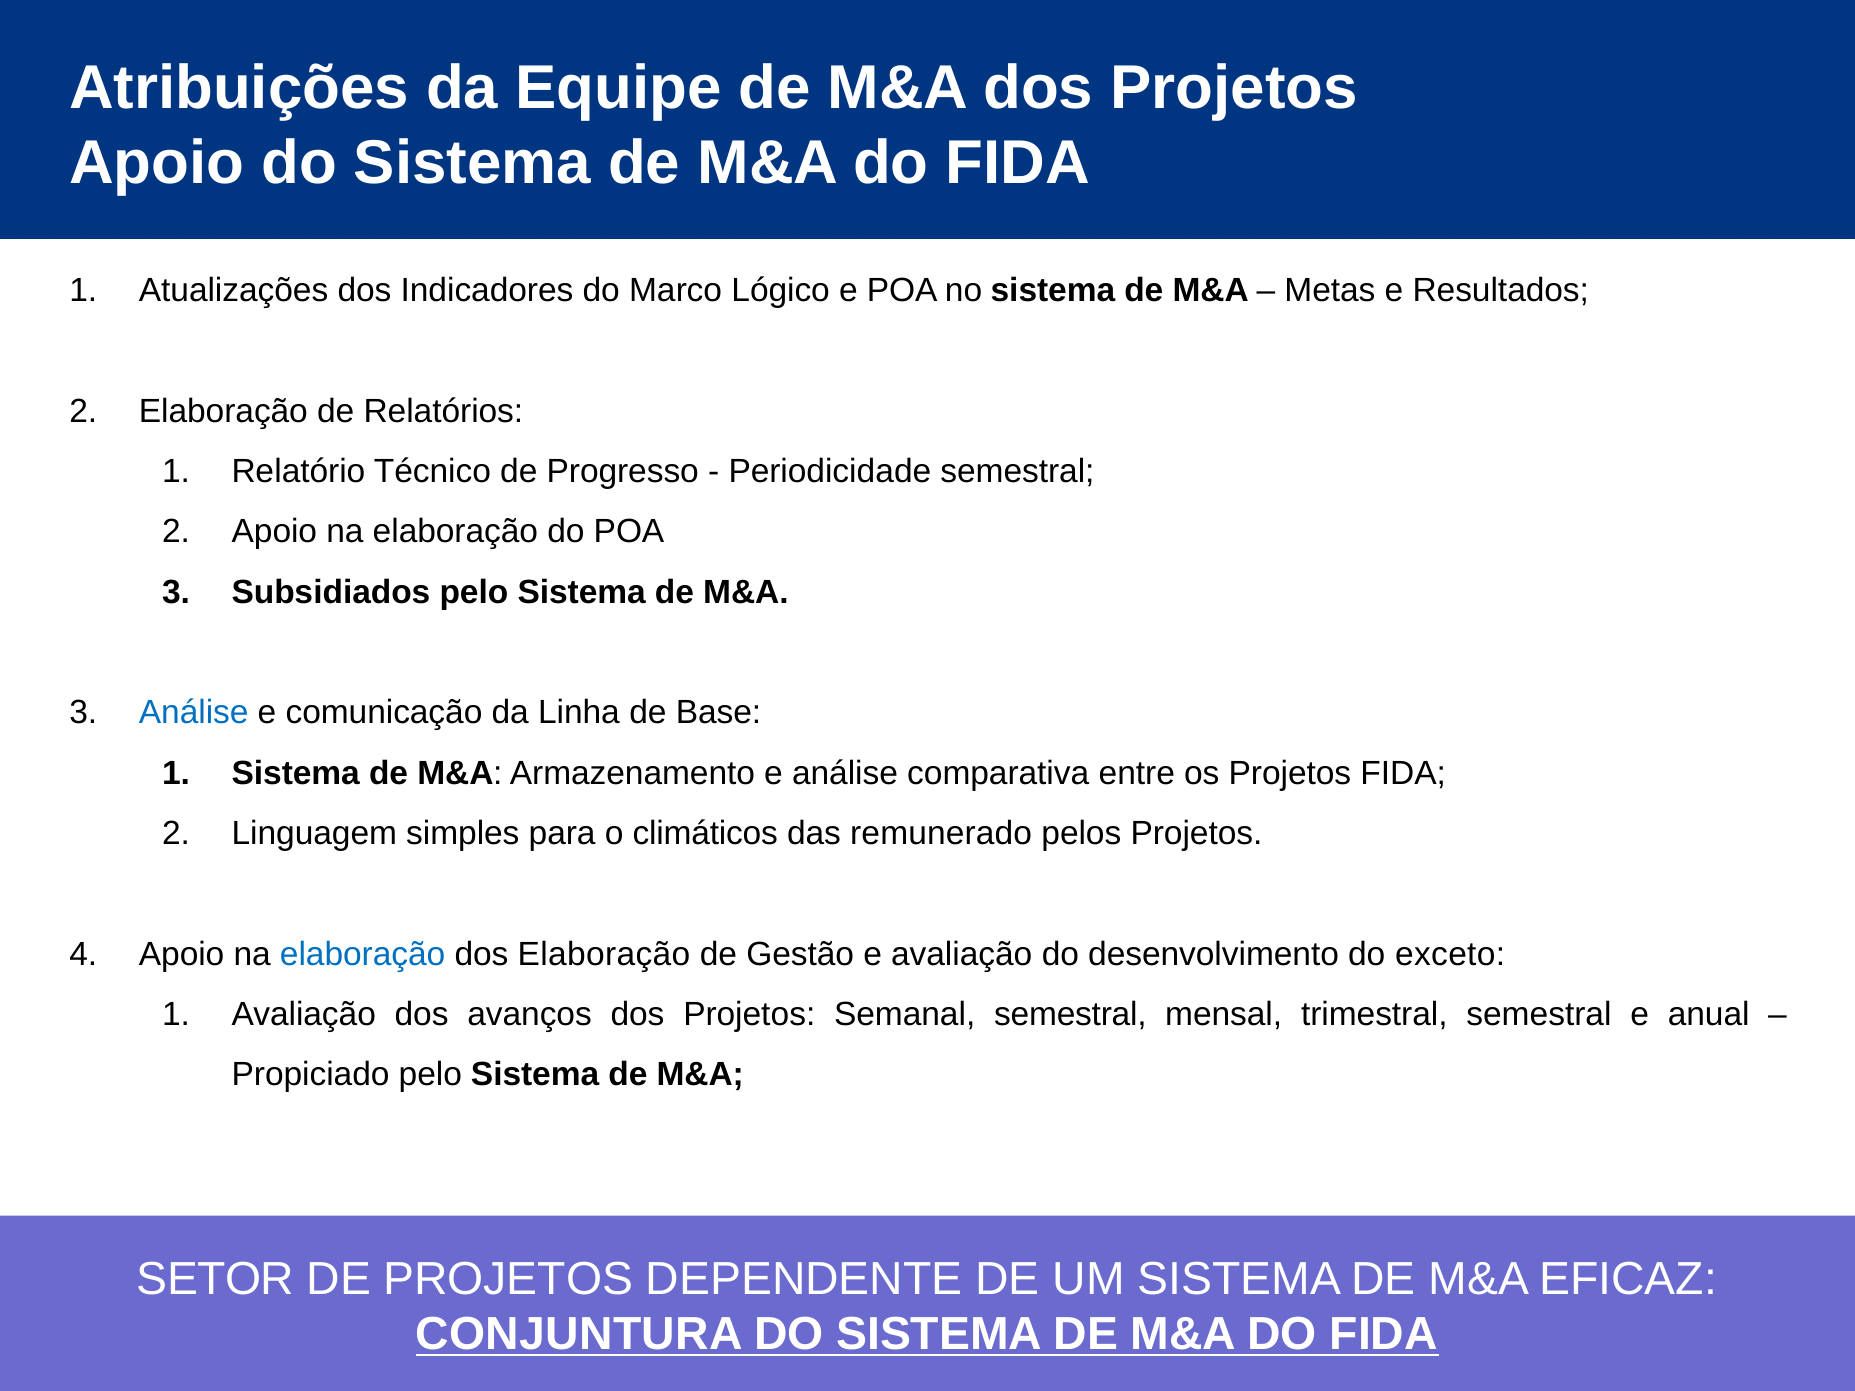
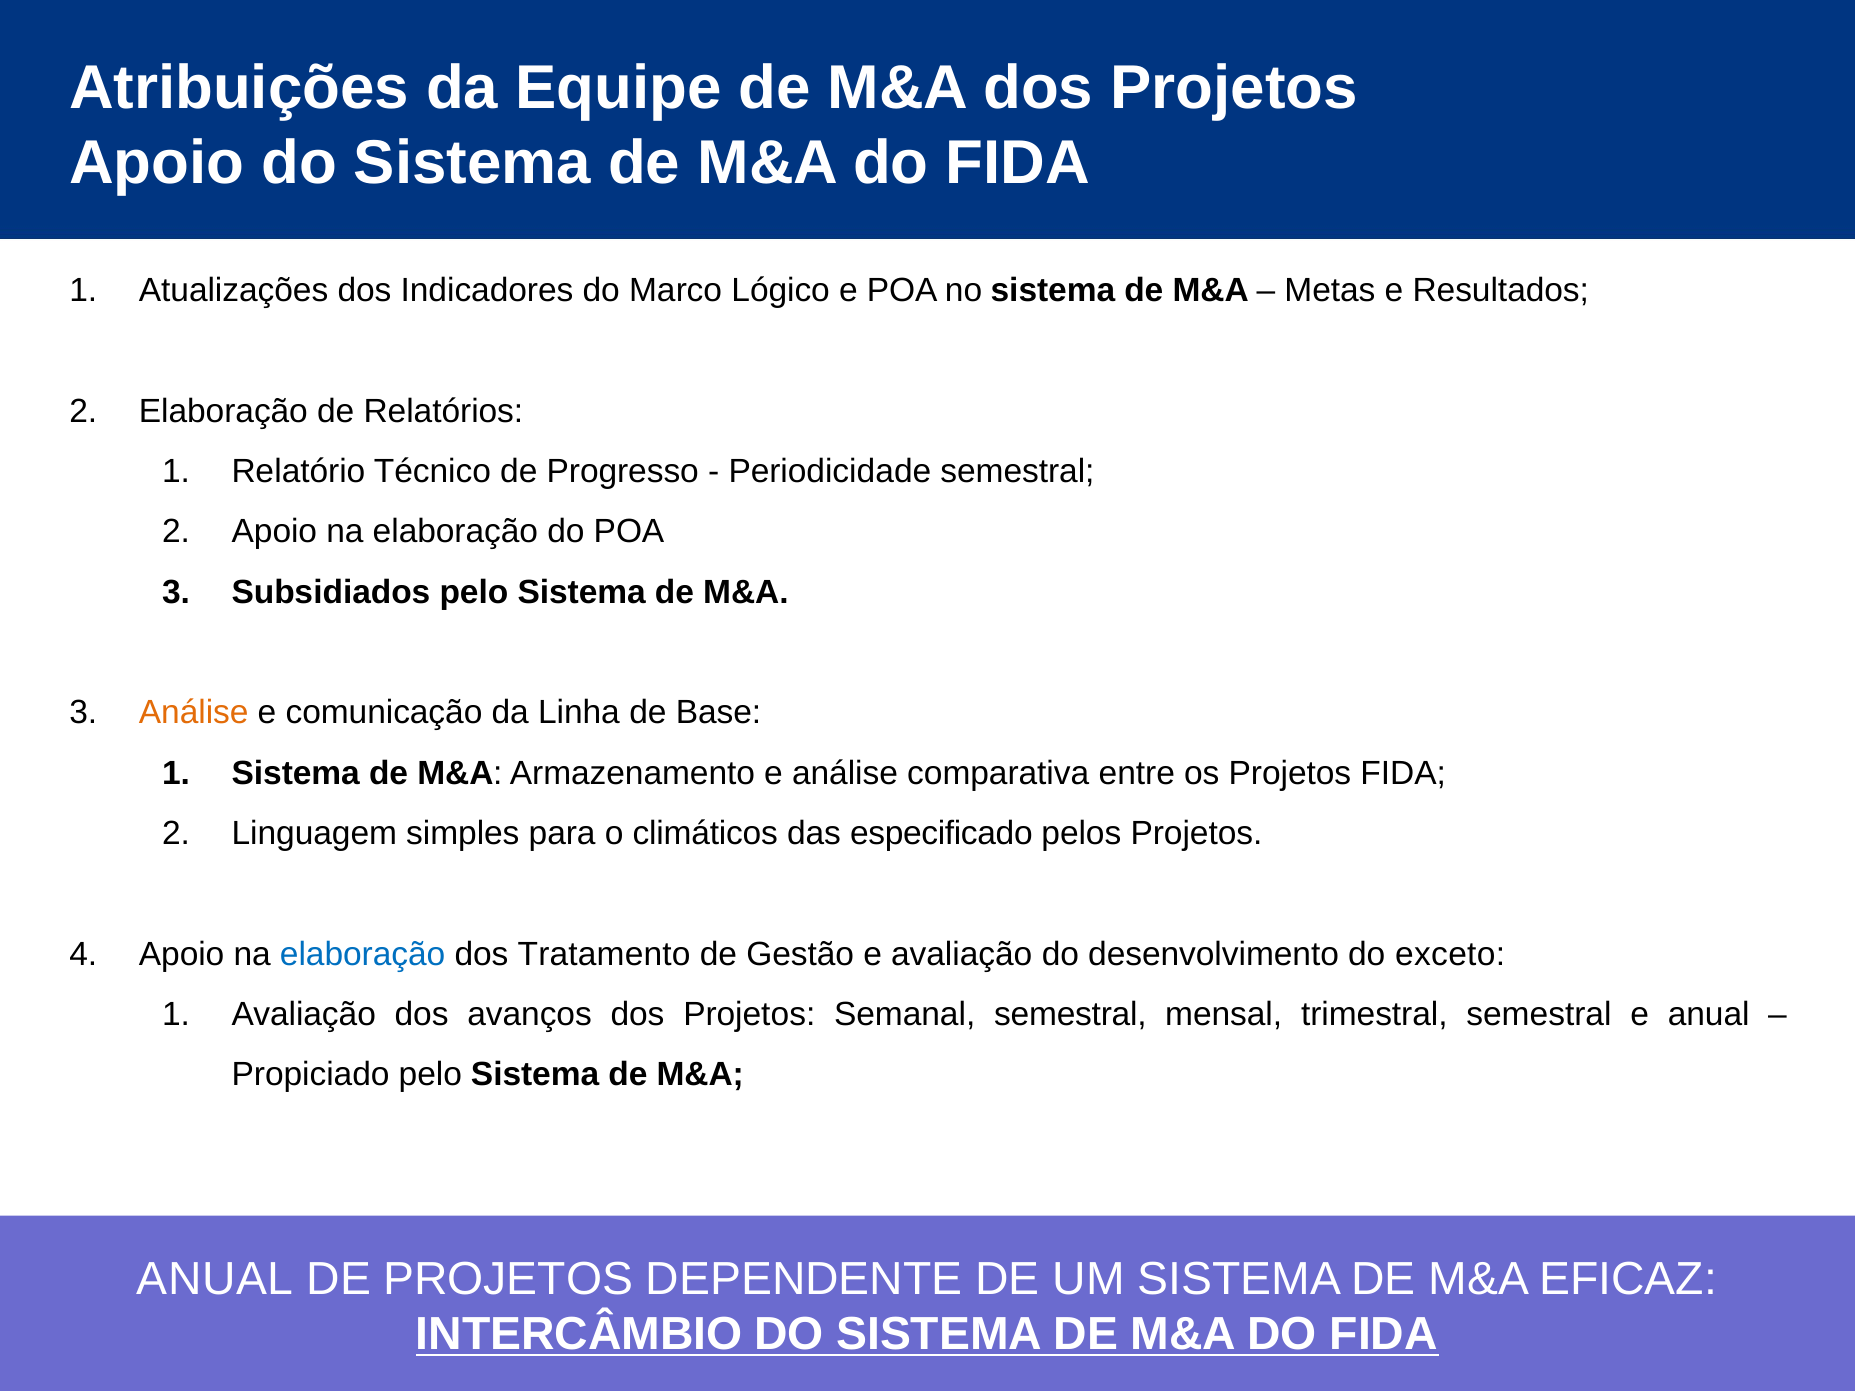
Análise at (194, 713) colour: blue -> orange
remunerado: remunerado -> especificado
dos Elaboração: Elaboração -> Tratamento
SETOR at (216, 1279): SETOR -> ANUAL
CONJUNTURA: CONJUNTURA -> INTERCÂMBIO
